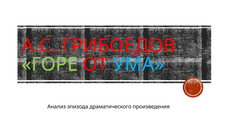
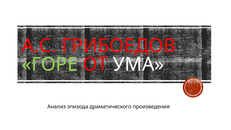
УМА colour: light blue -> white
